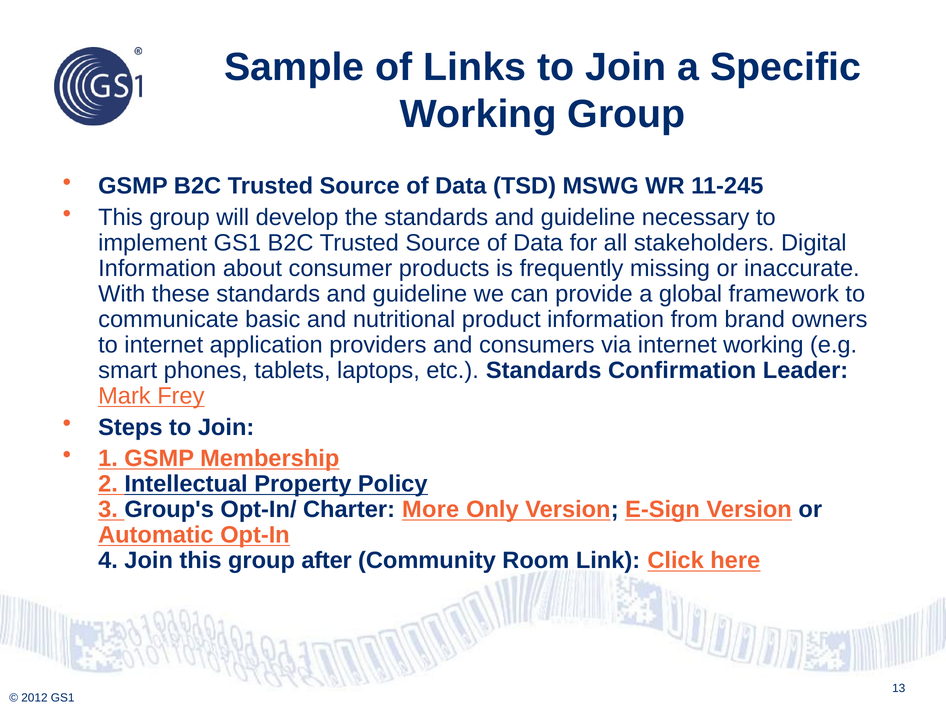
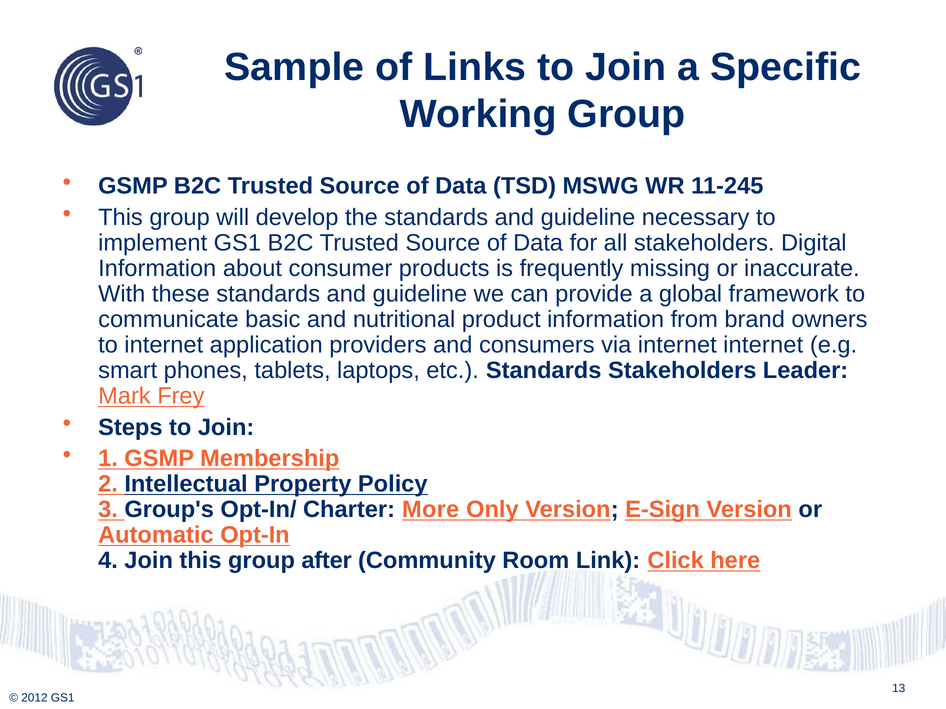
internet working: working -> internet
Standards Confirmation: Confirmation -> Stakeholders
